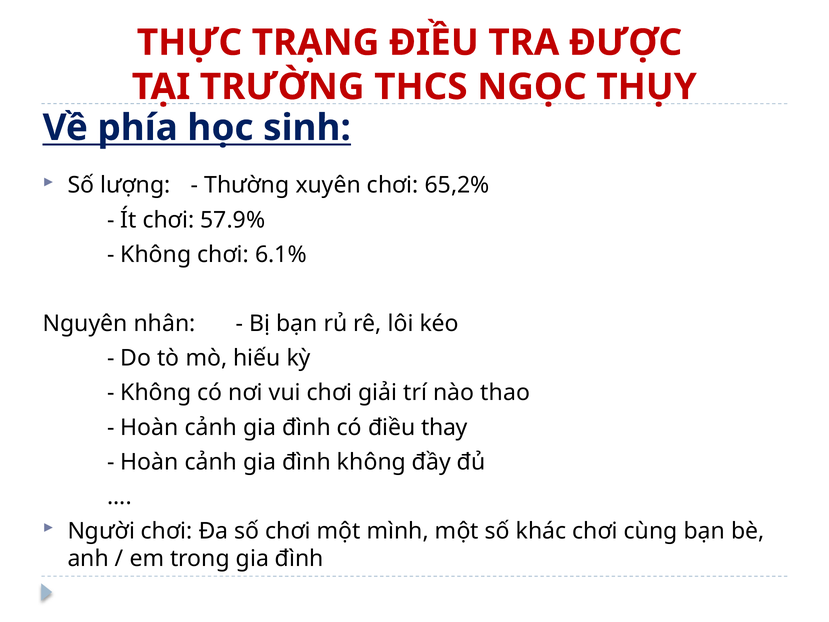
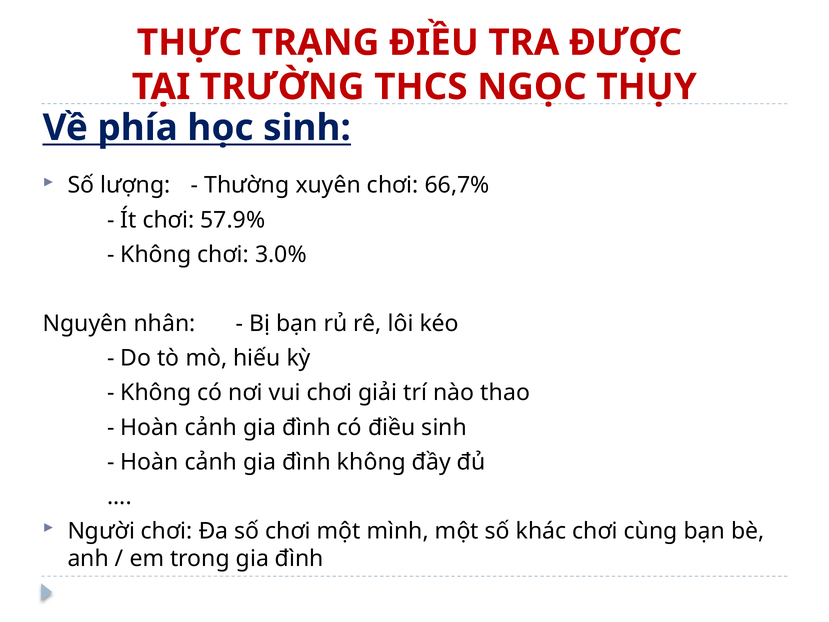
65,2%: 65,2% -> 66,7%
6.1%: 6.1% -> 3.0%
điều thay: thay -> sinh
